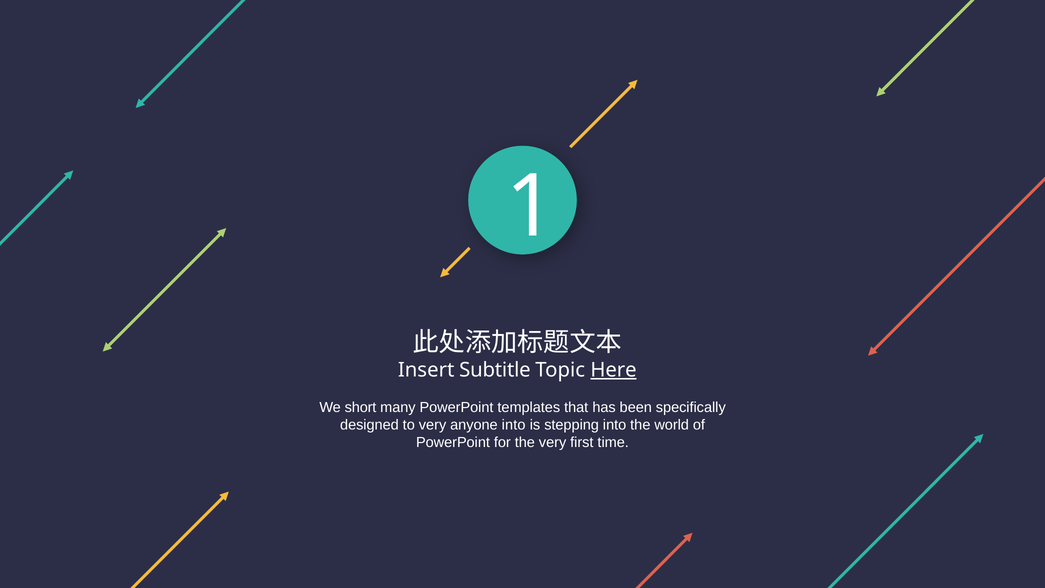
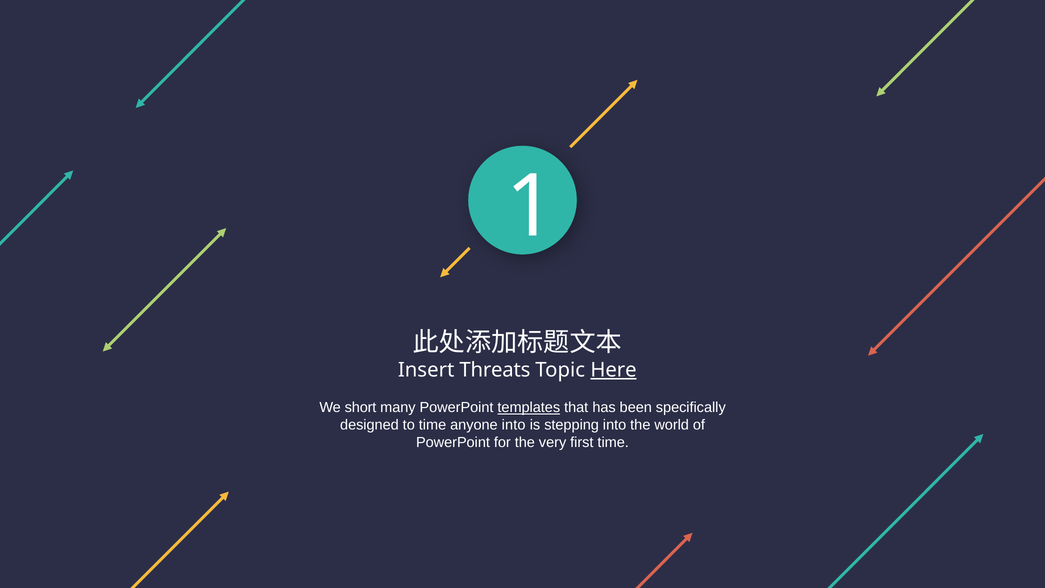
Subtitle: Subtitle -> Threats
templates underline: none -> present
to very: very -> time
